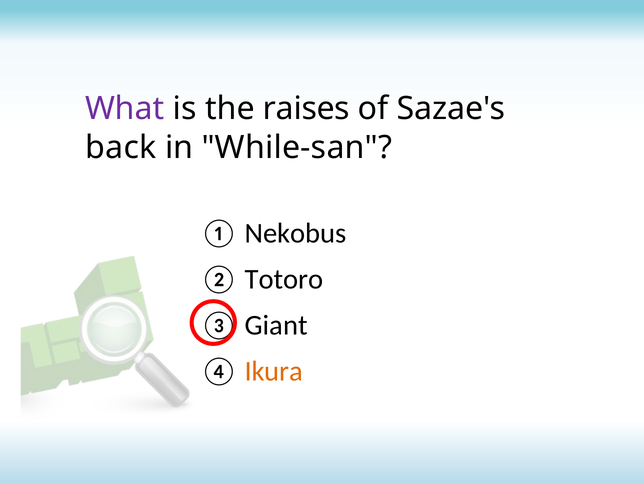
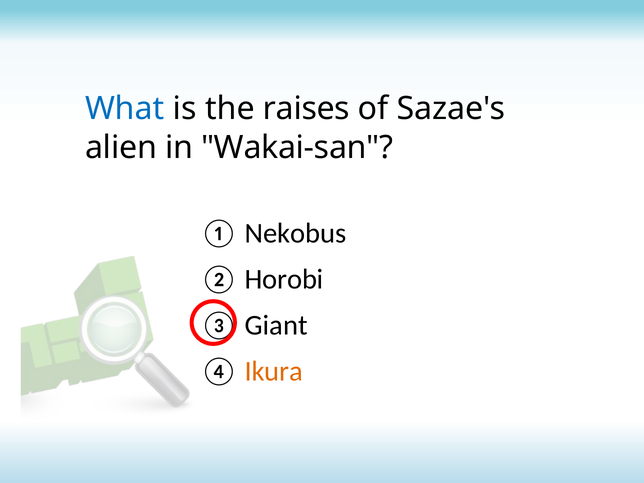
What colour: purple -> blue
back: back -> alien
While-san: While-san -> Wakai-san
Totoro: Totoro -> Horobi
